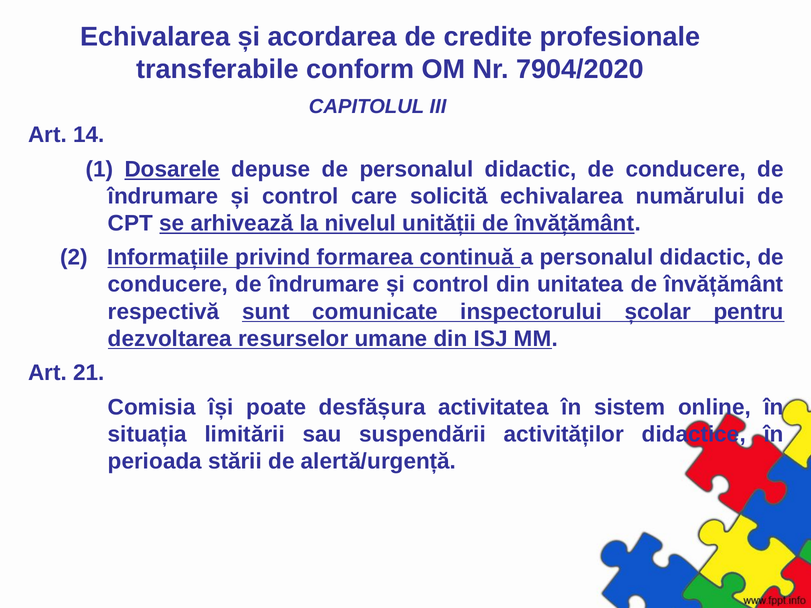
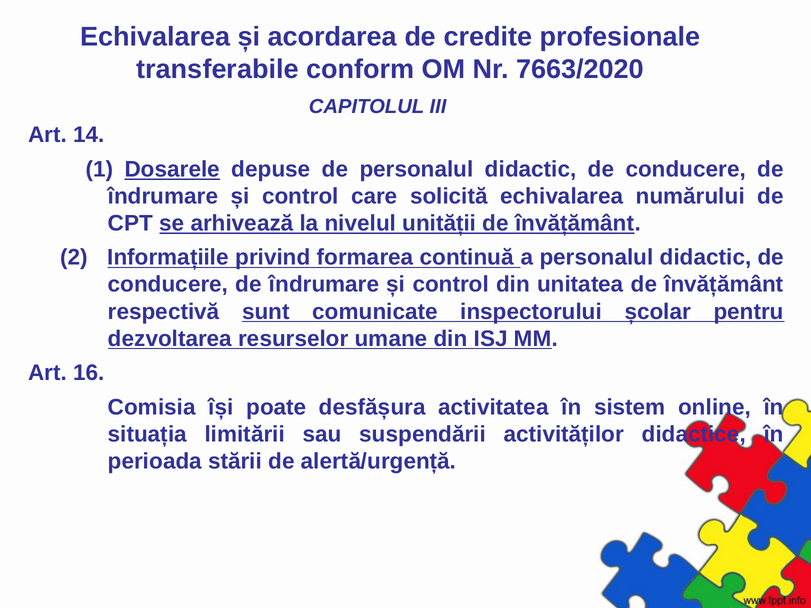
7904/2020: 7904/2020 -> 7663/2020
21: 21 -> 16
